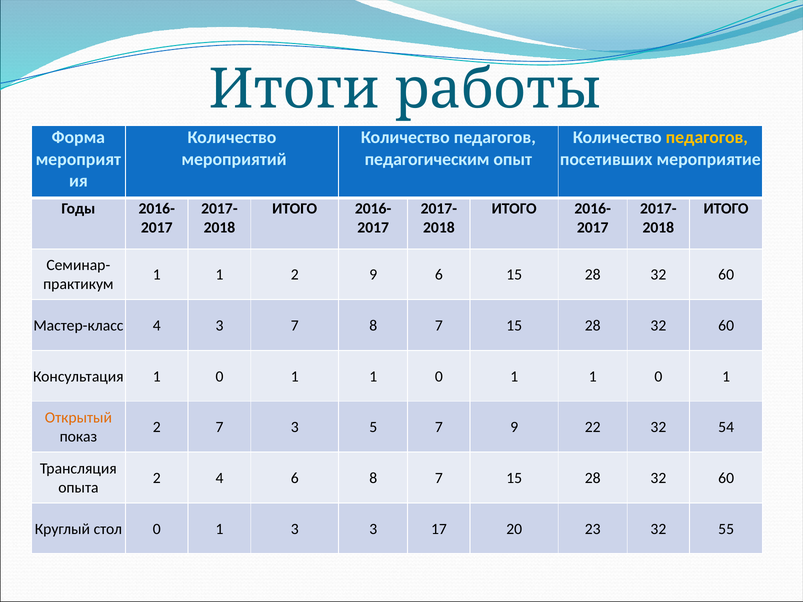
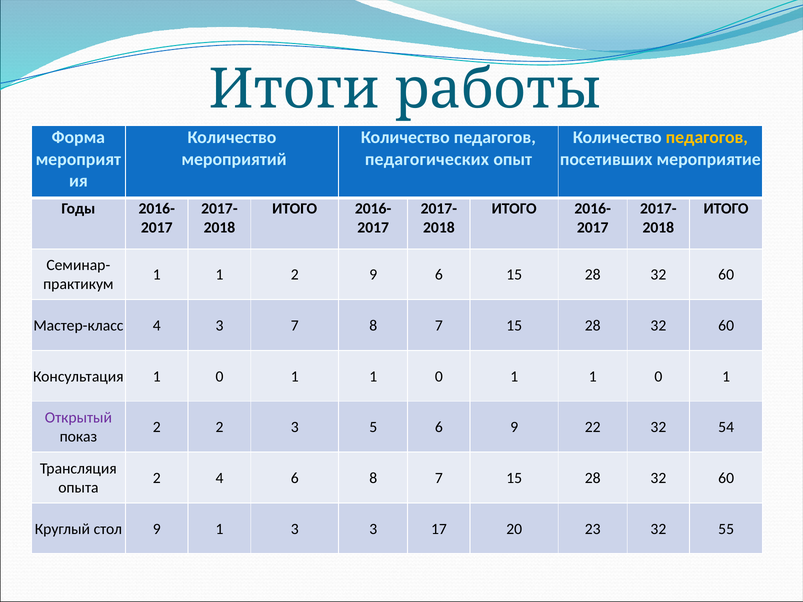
педагогическим: педагогическим -> педагогических
Открытый colour: orange -> purple
2 7: 7 -> 2
5 7: 7 -> 6
стол 0: 0 -> 9
